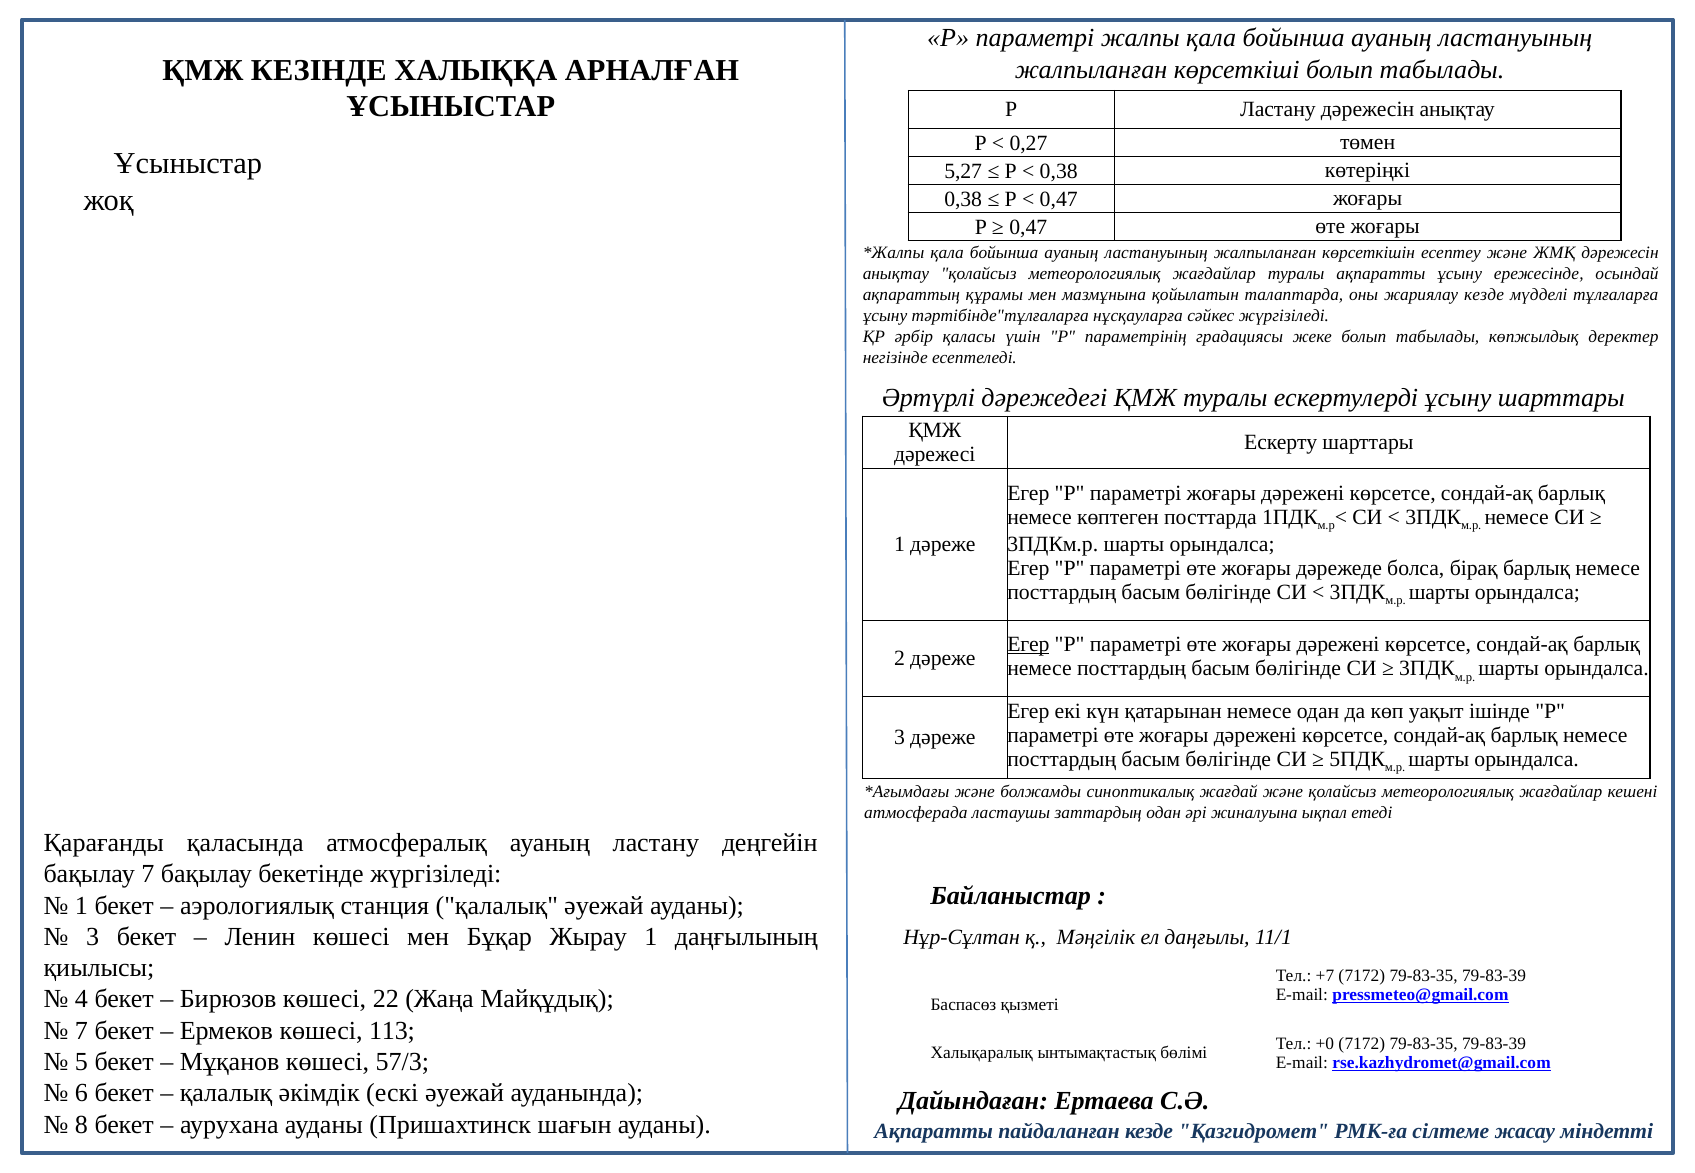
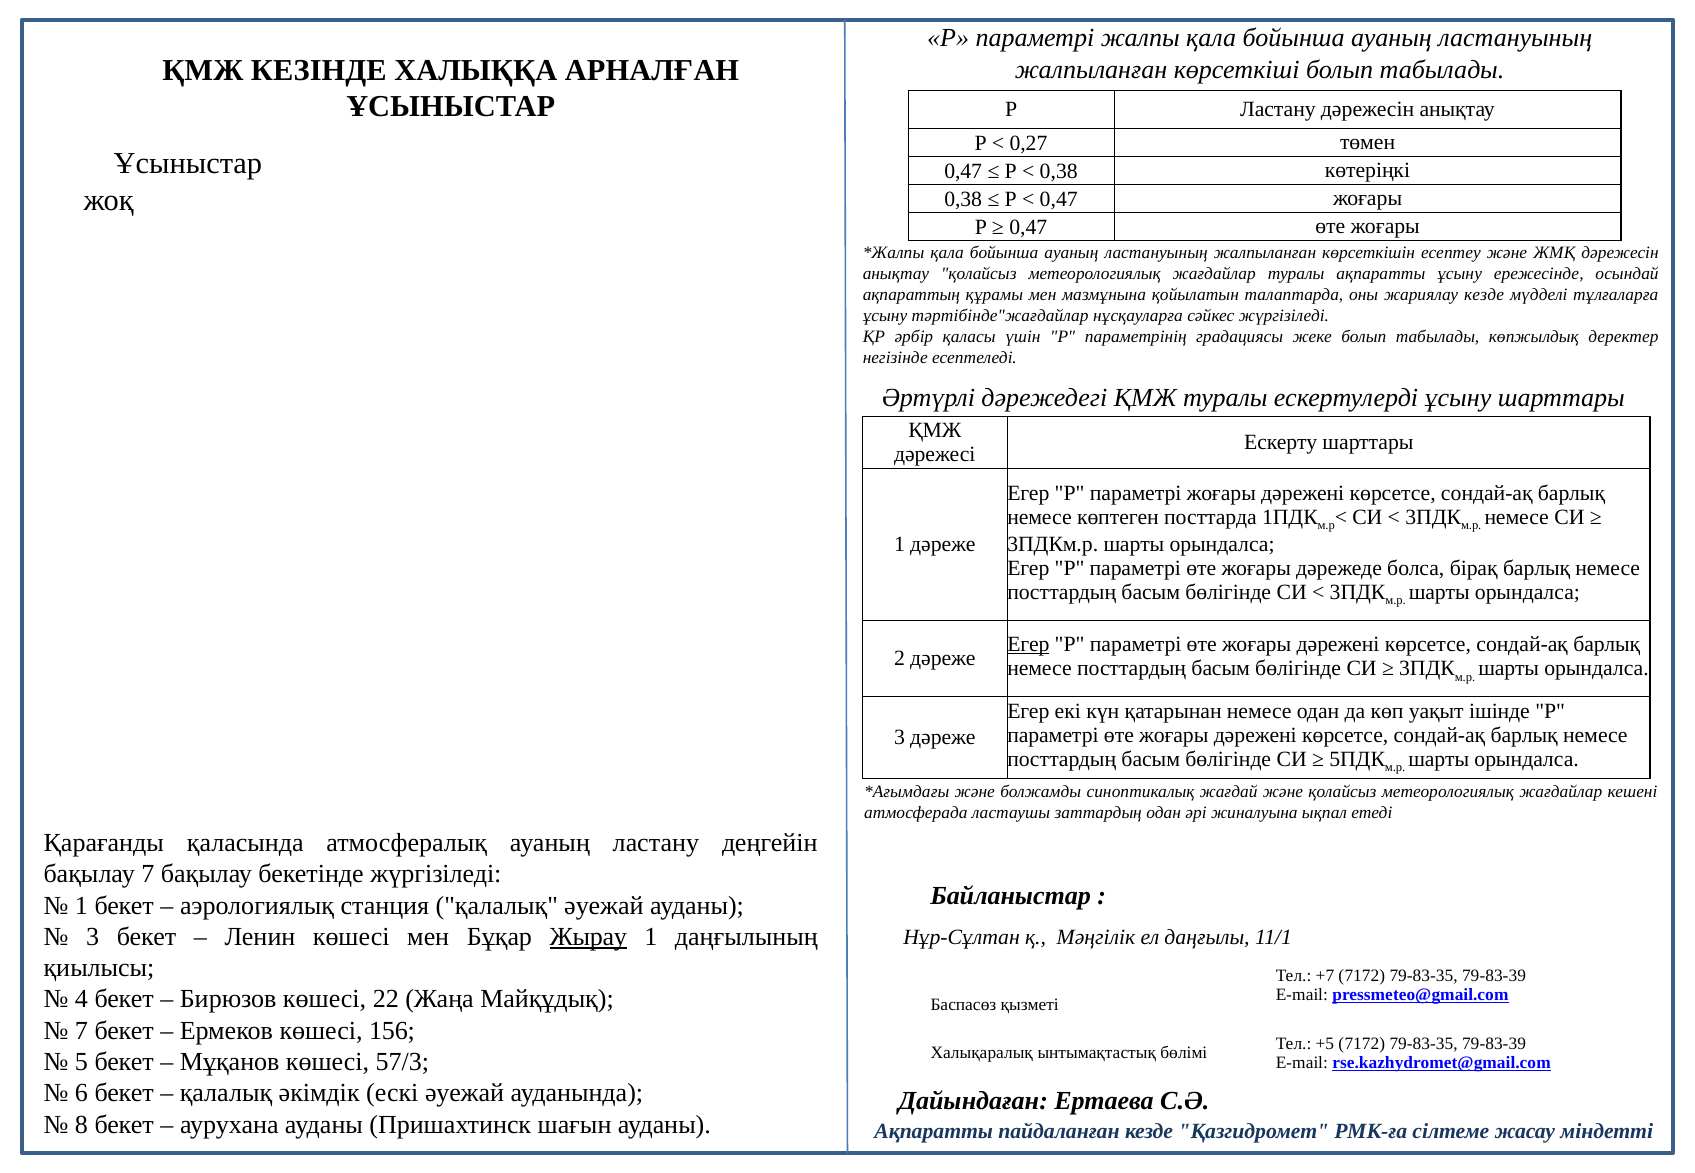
5,27 at (963, 172): 5,27 -> 0,47
тәртібінде"тұлғаларға: тәртібінде"тұлғаларға -> тәртібінде"жағдайлар
Жырау underline: none -> present
113: 113 -> 156
+0: +0 -> +5
